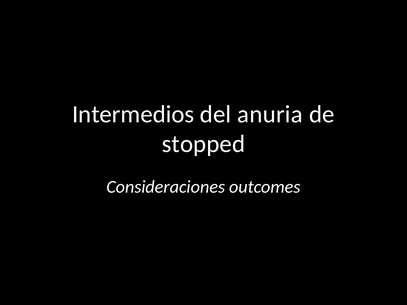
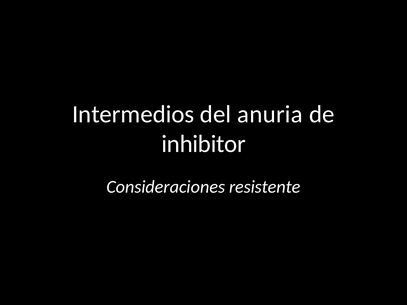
stopped: stopped -> inhibitor
outcomes: outcomes -> resistente
